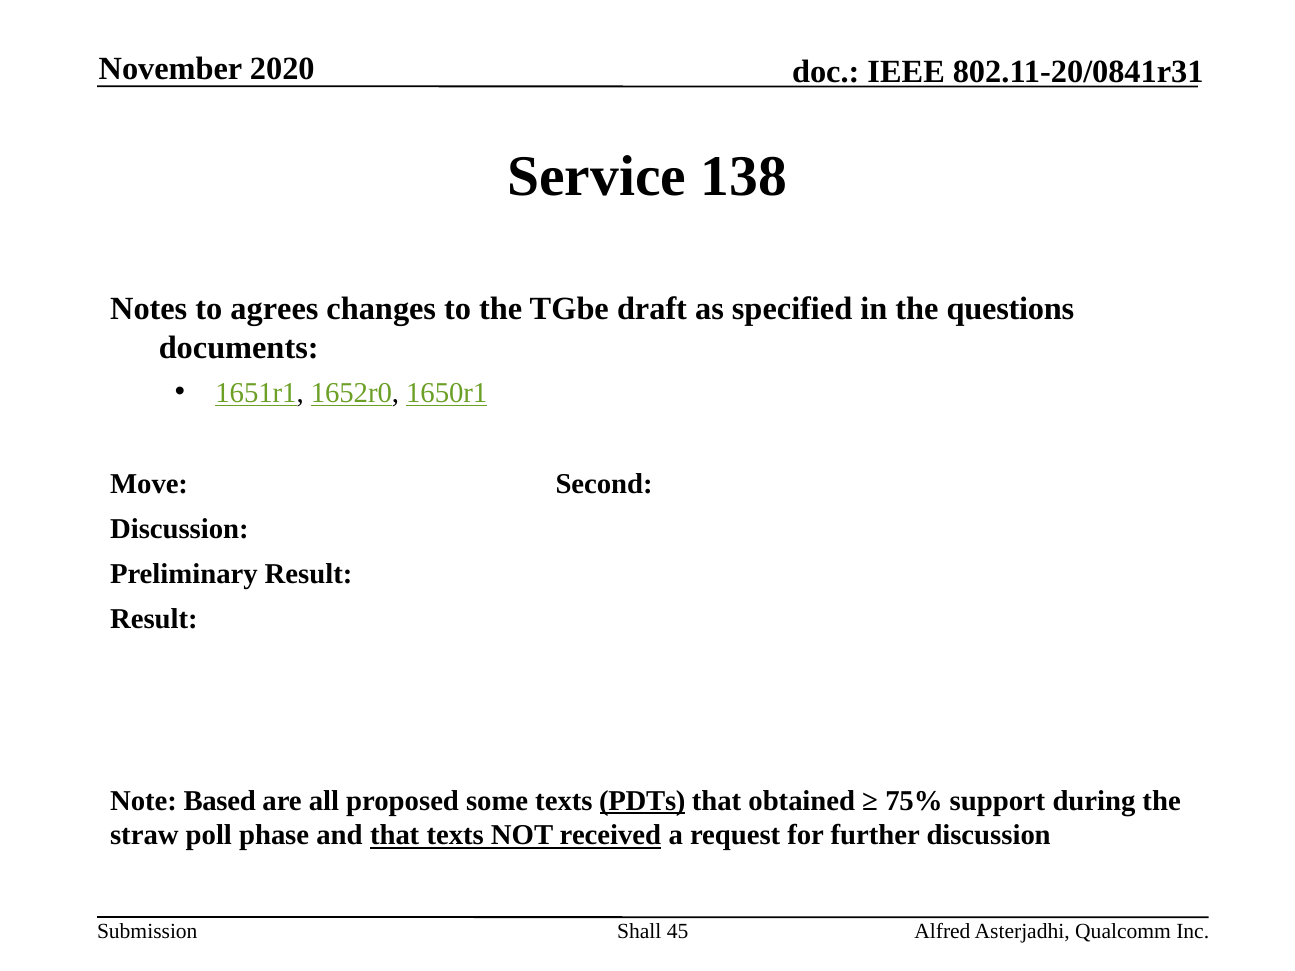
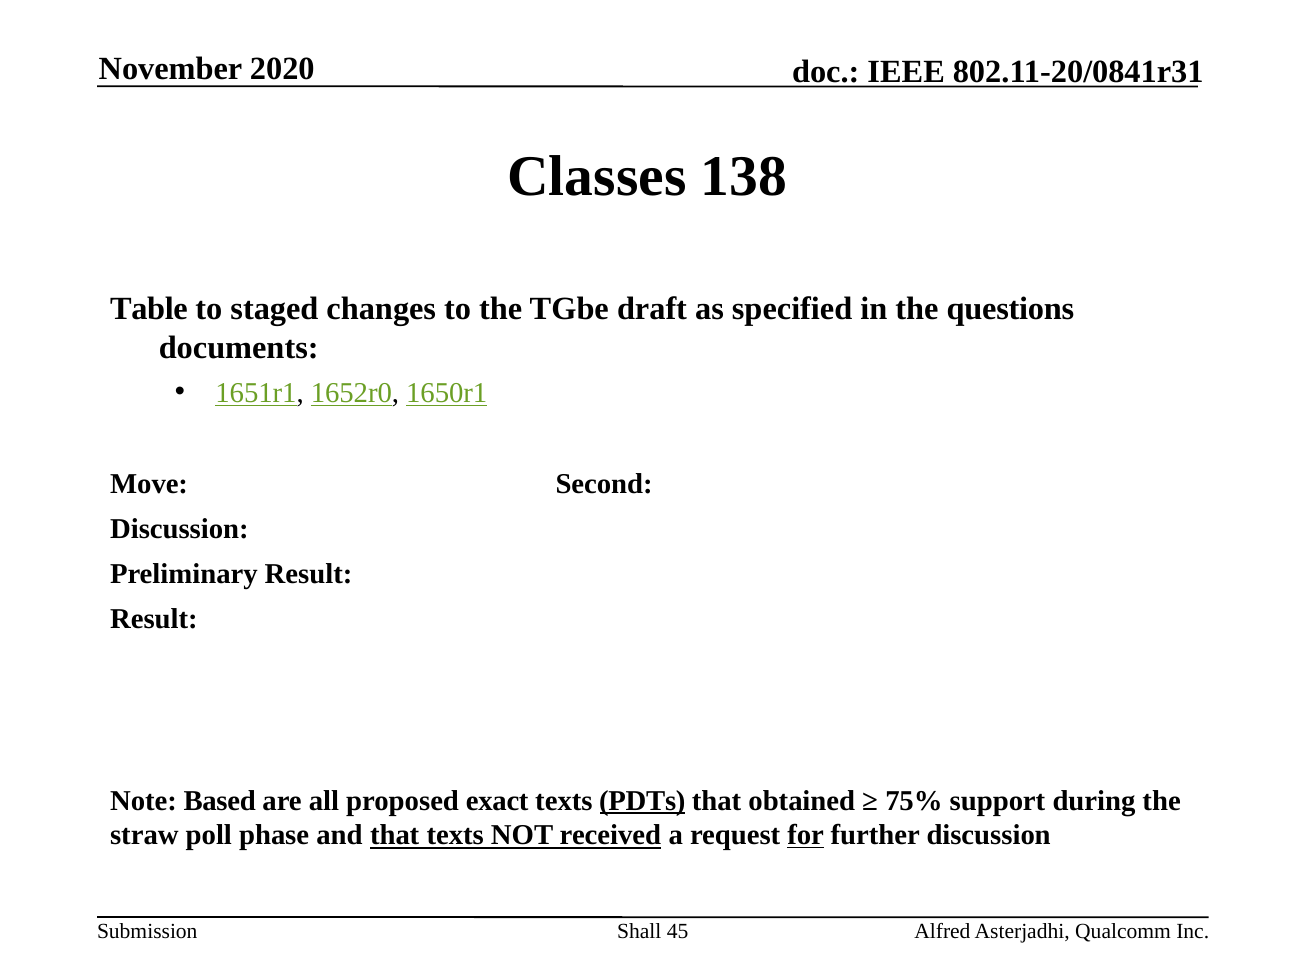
Service: Service -> Classes
Notes: Notes -> Table
agrees: agrees -> staged
some: some -> exact
for underline: none -> present
